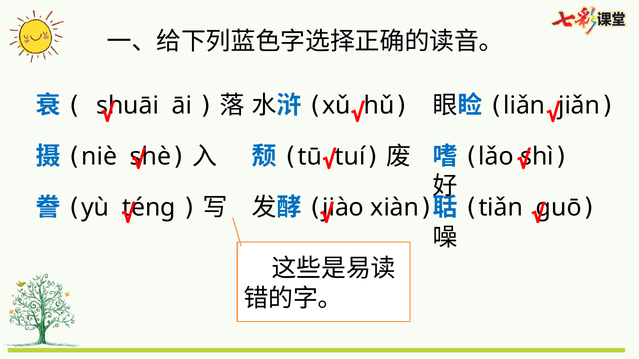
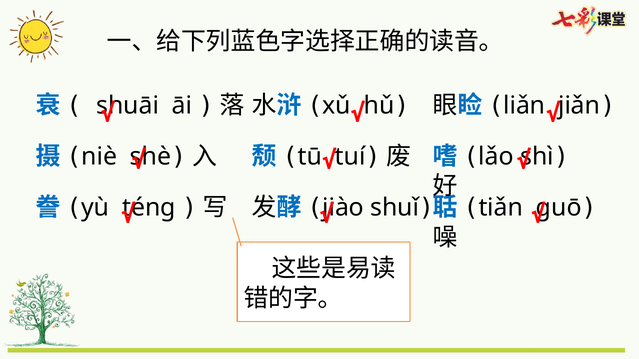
xiàn: xiàn -> shuǐ
